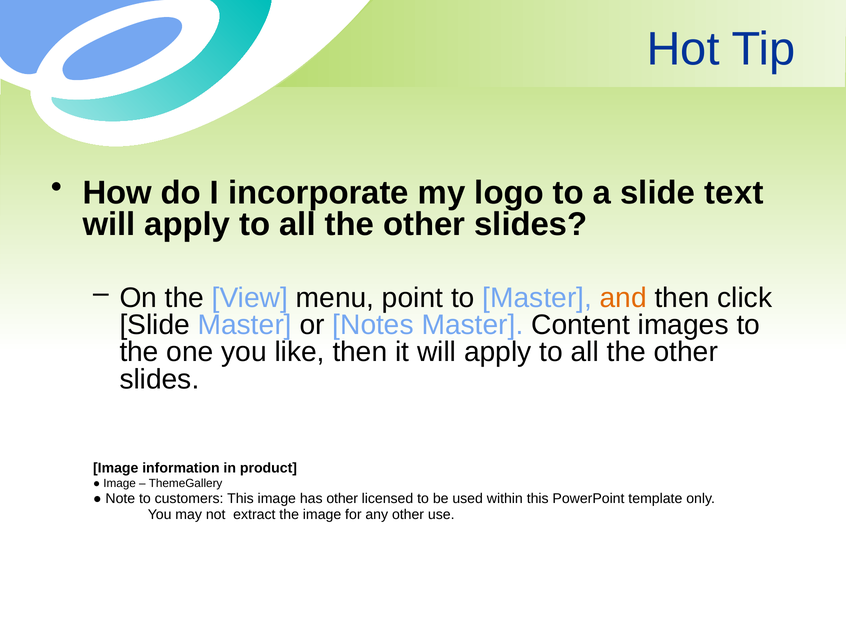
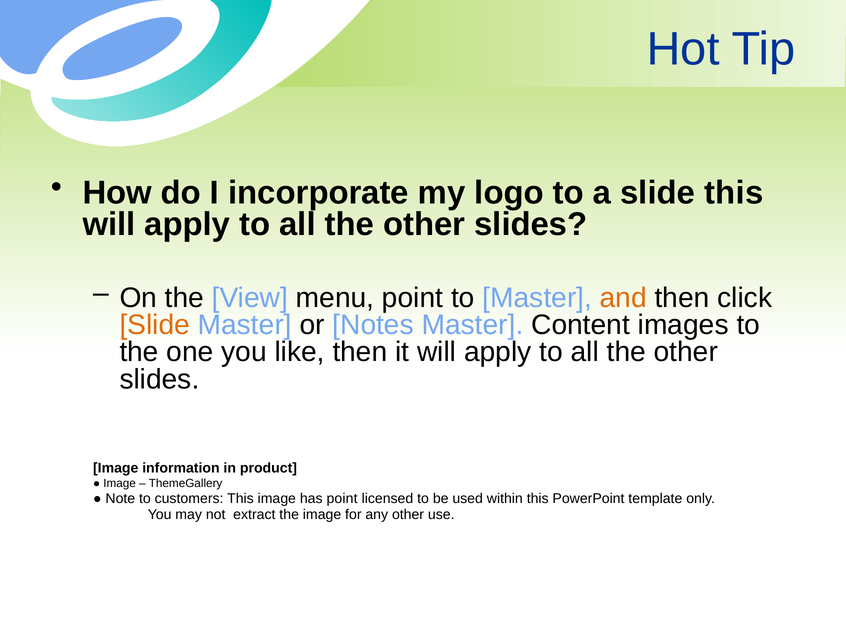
slide text: text -> this
Slide at (155, 325) colour: black -> orange
has other: other -> point
